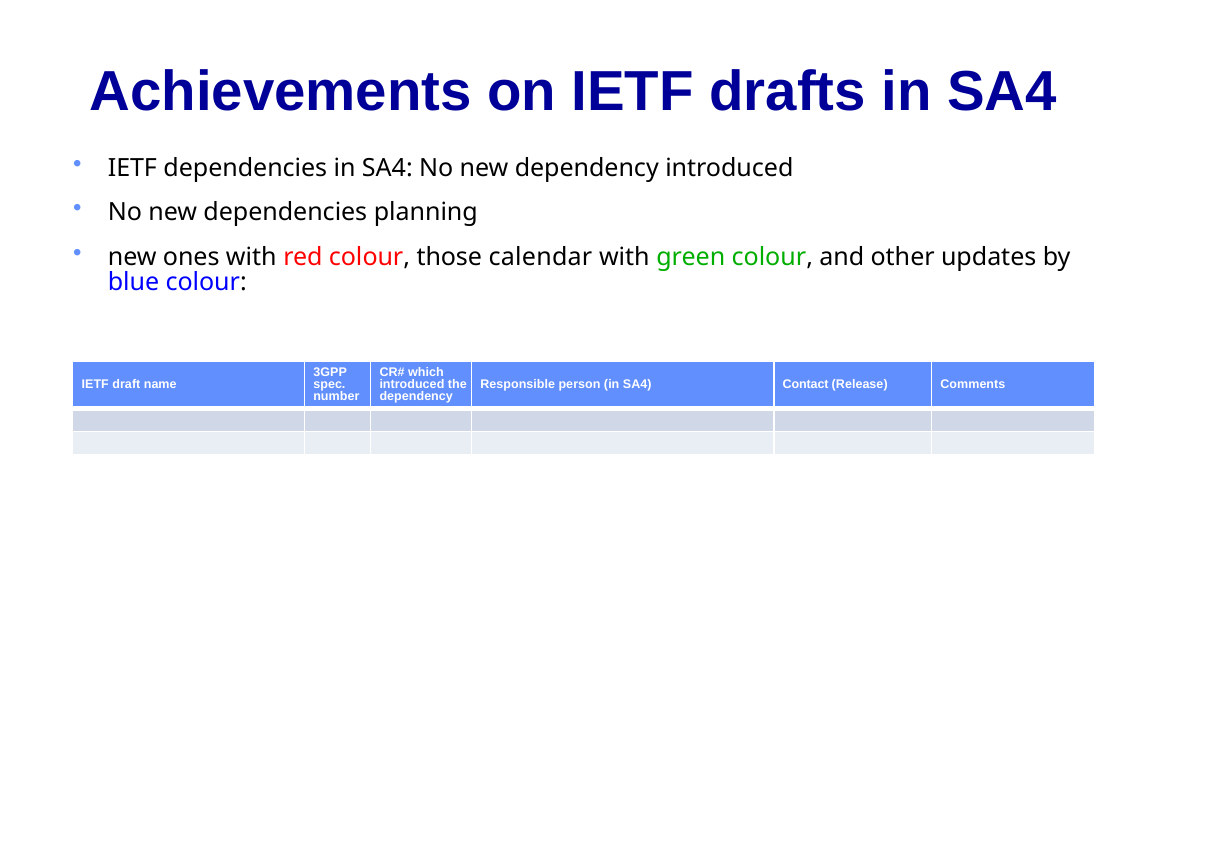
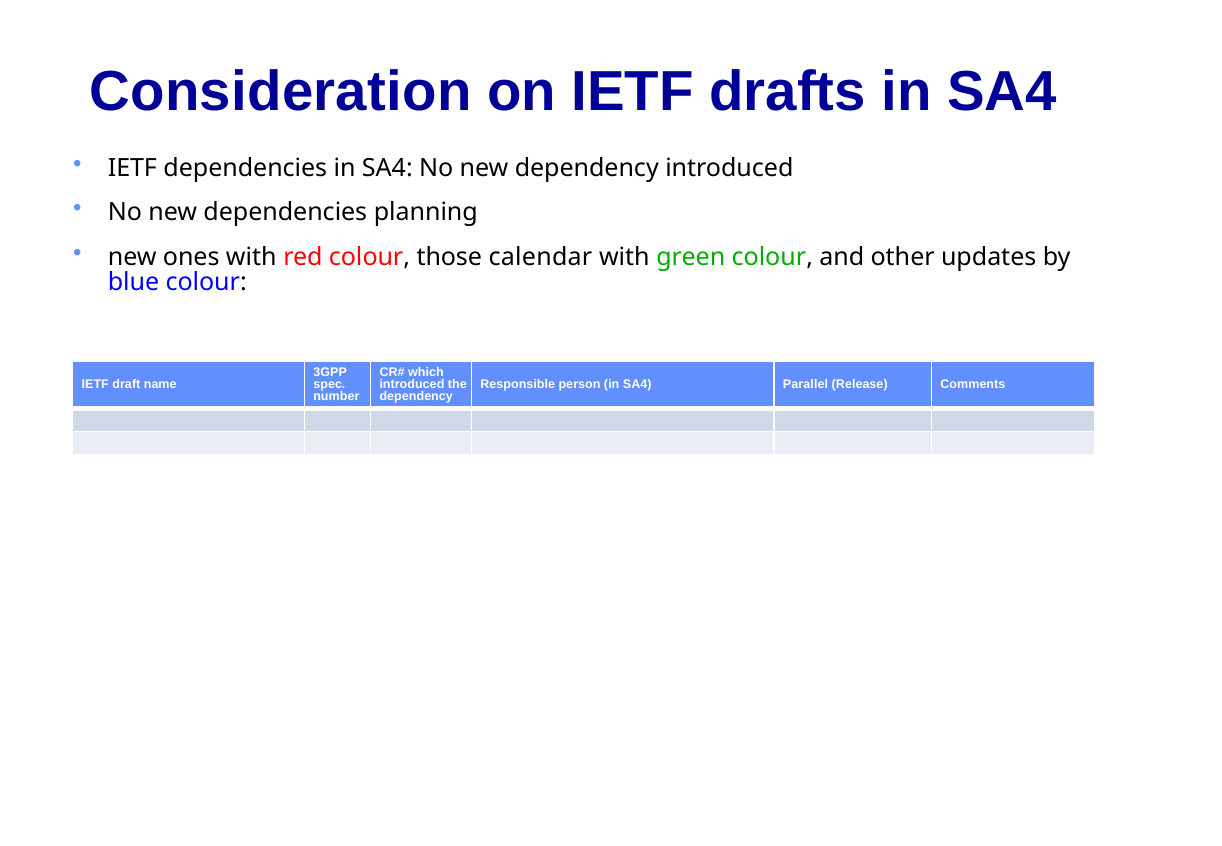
Achievements: Achievements -> Consideration
Contact: Contact -> Parallel
